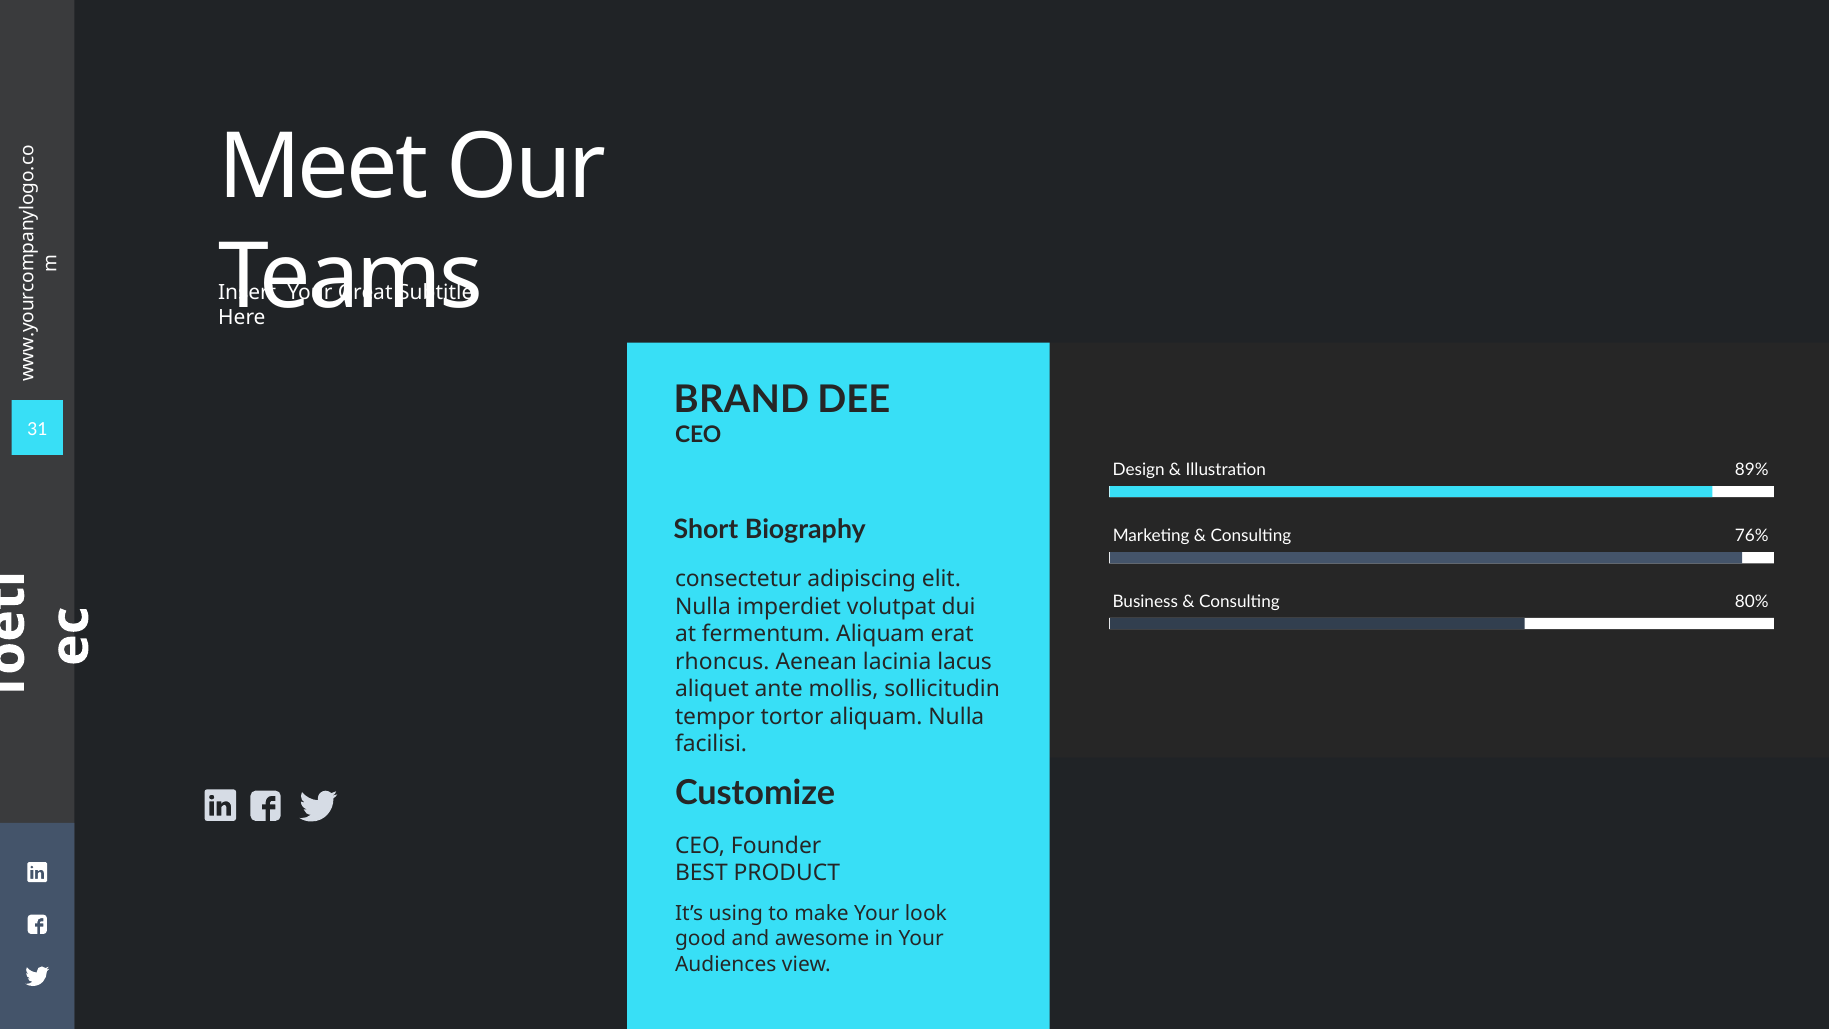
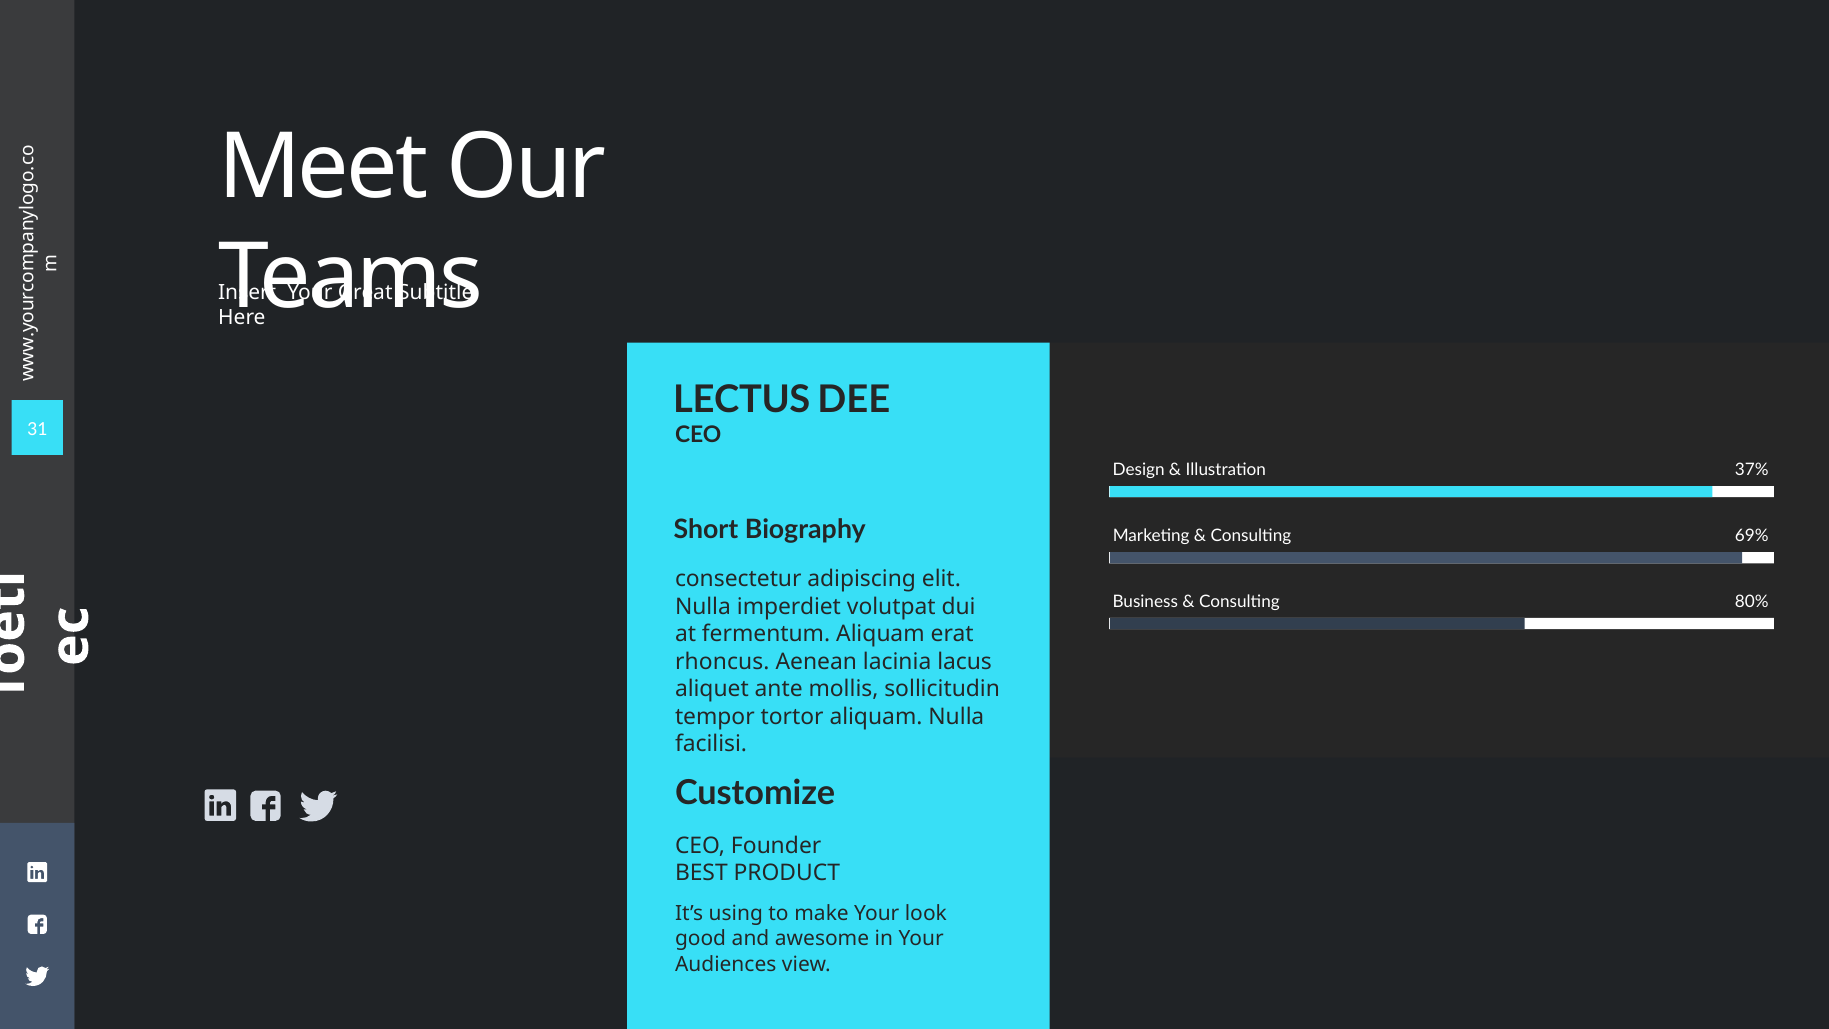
BRAND: BRAND -> LECTUS
89%: 89% -> 37%
76%: 76% -> 69%
